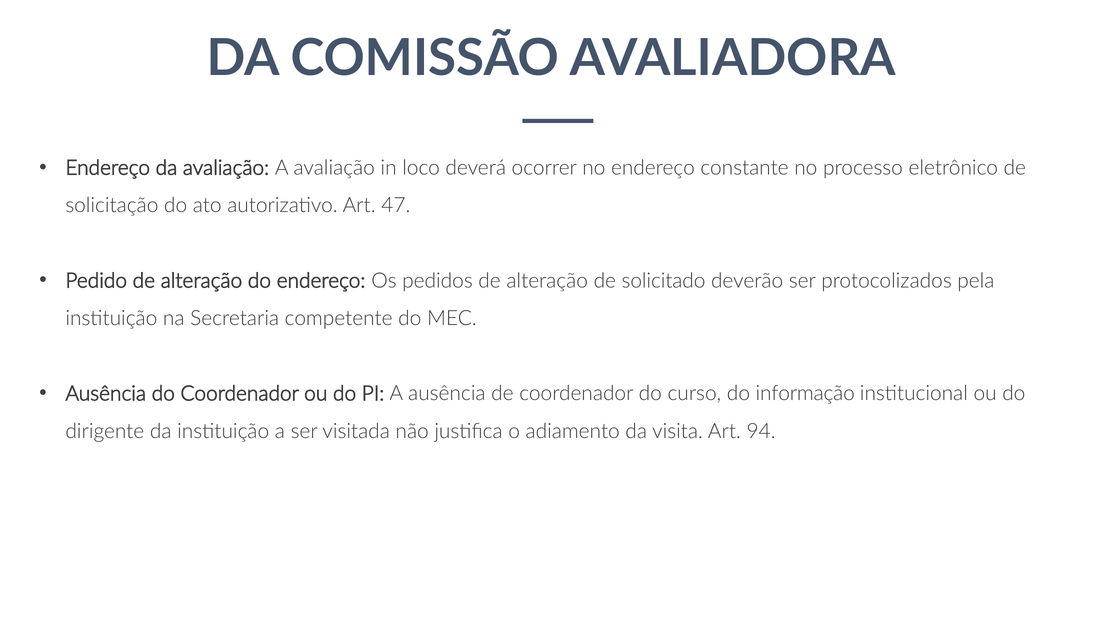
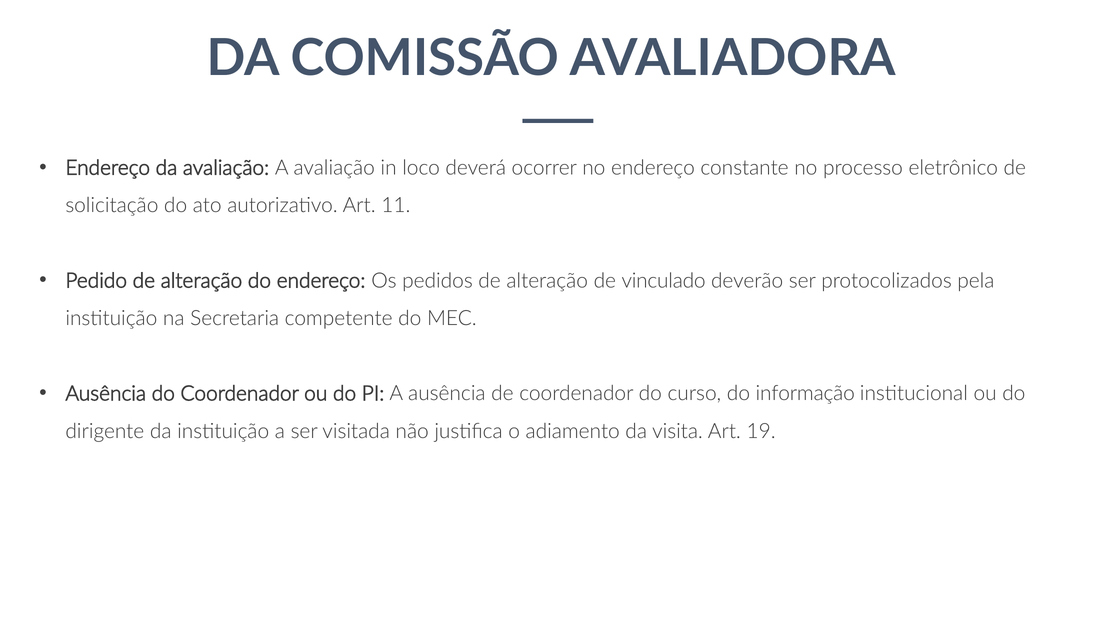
47: 47 -> 11
solicitado: solicitado -> vinculado
94: 94 -> 19
